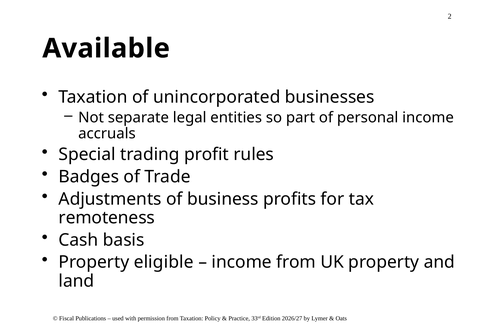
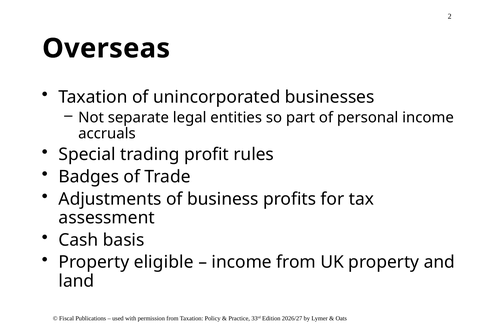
Available: Available -> Overseas
remoteness: remoteness -> assessment
